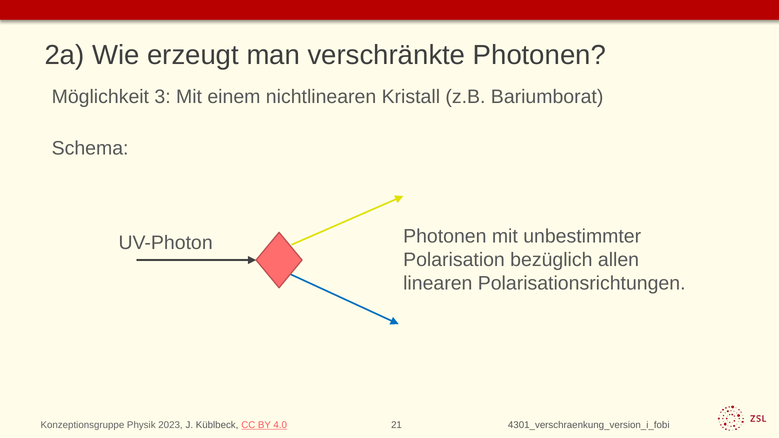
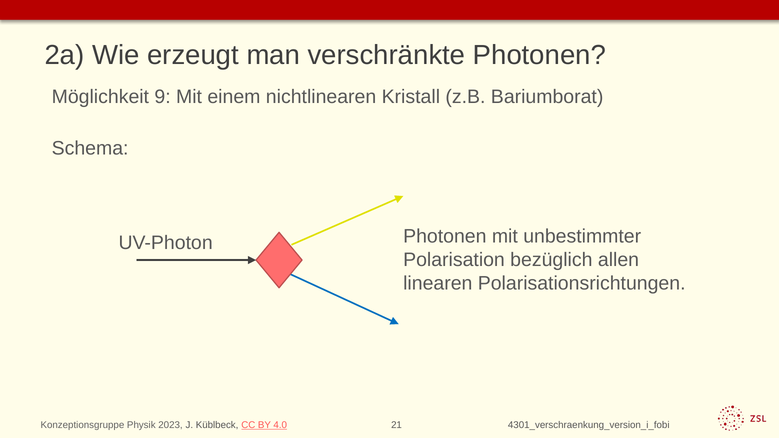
3: 3 -> 9
